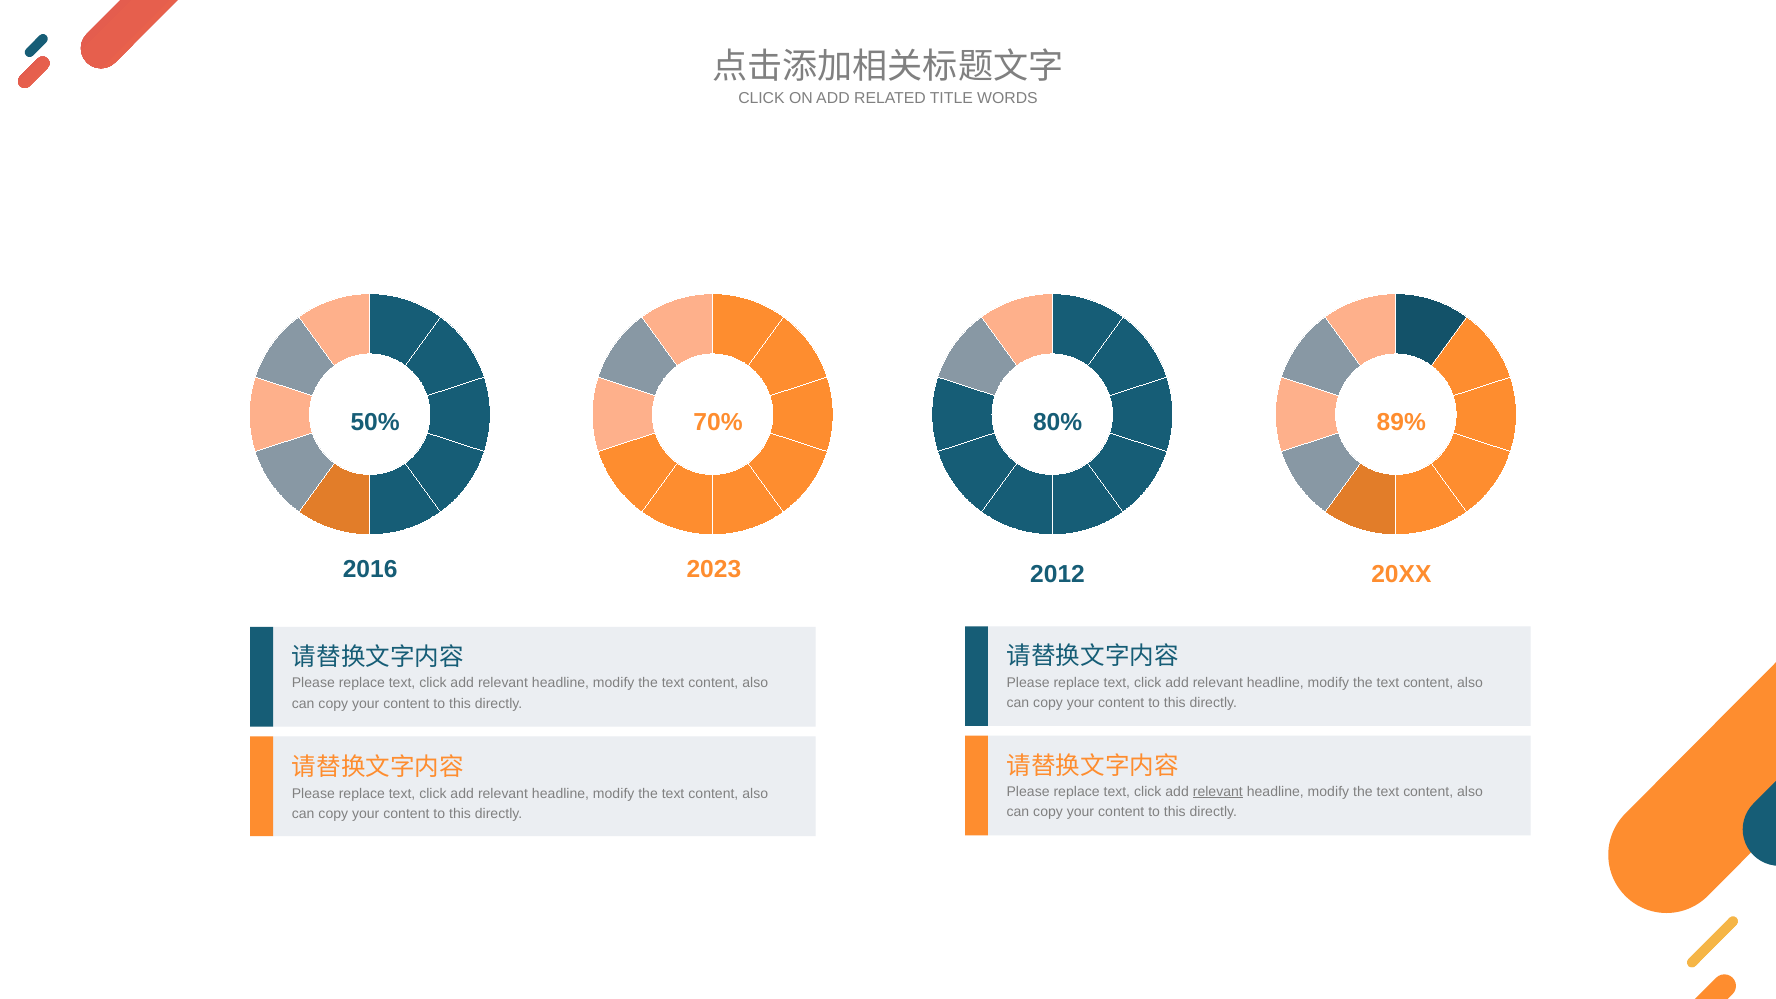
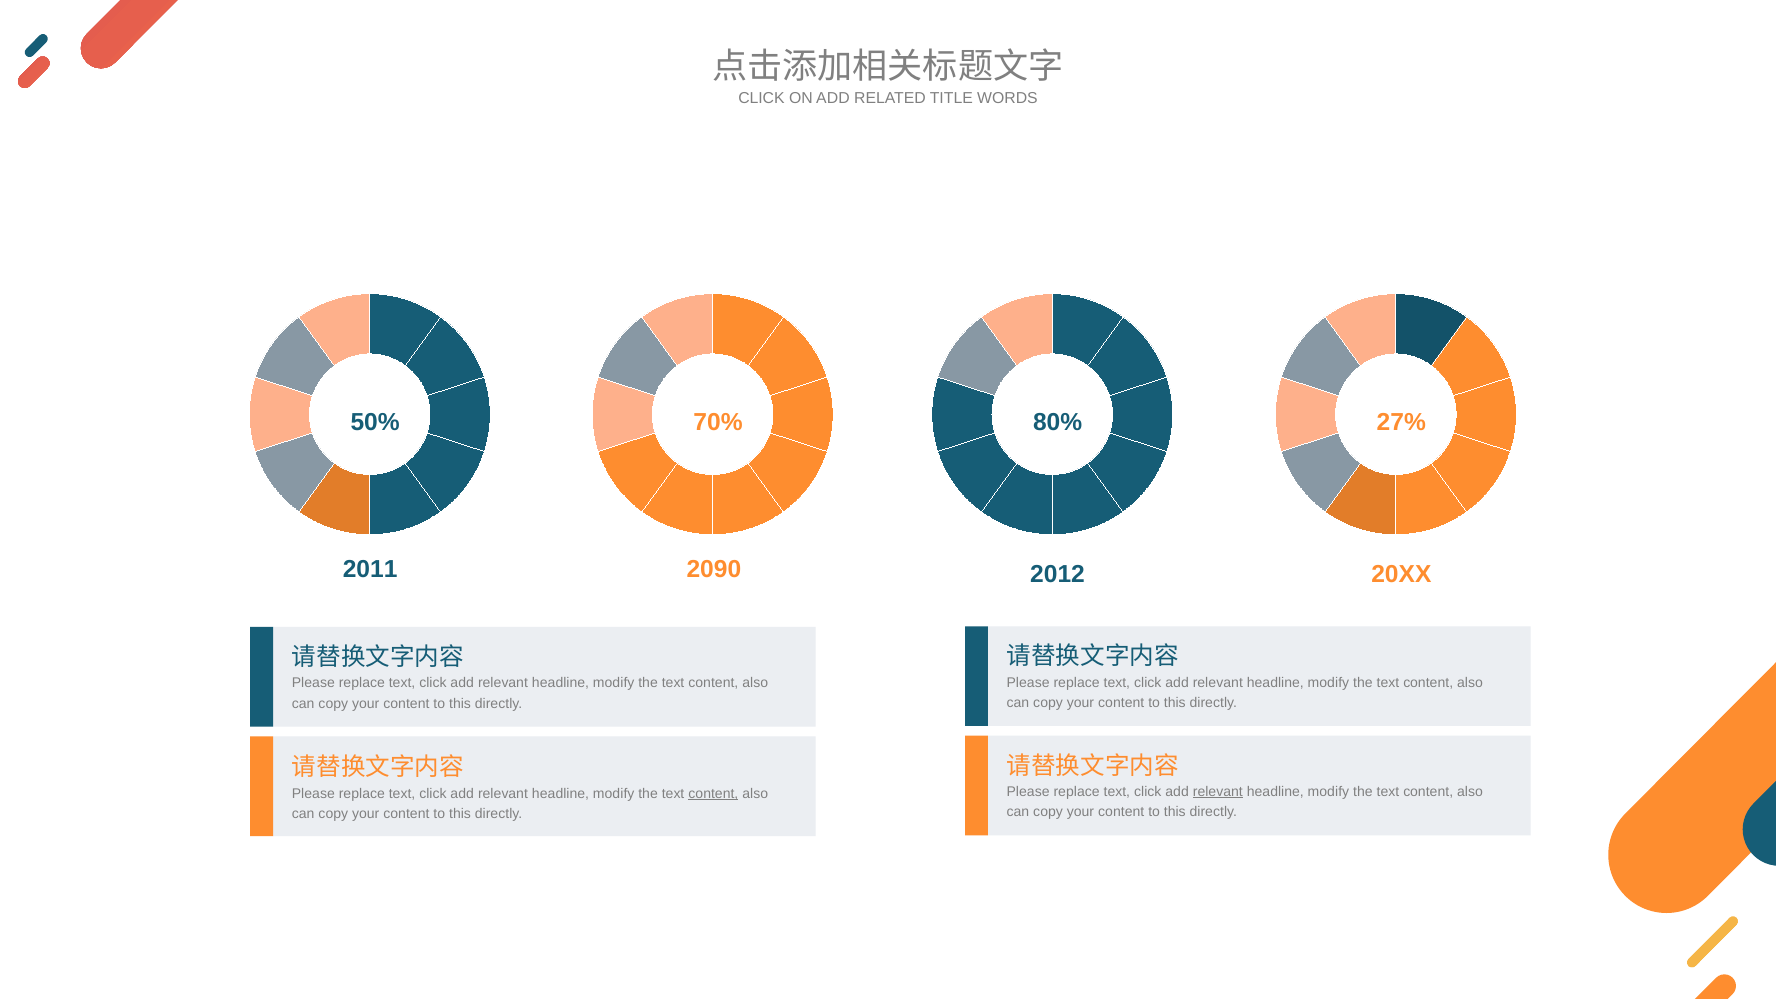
89%: 89% -> 27%
2016: 2016 -> 2011
2023: 2023 -> 2090
content at (713, 794) underline: none -> present
